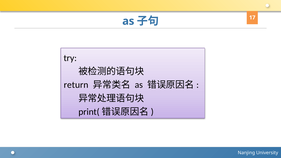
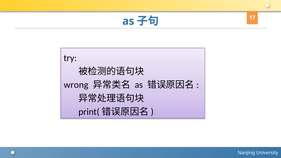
return: return -> wrong
